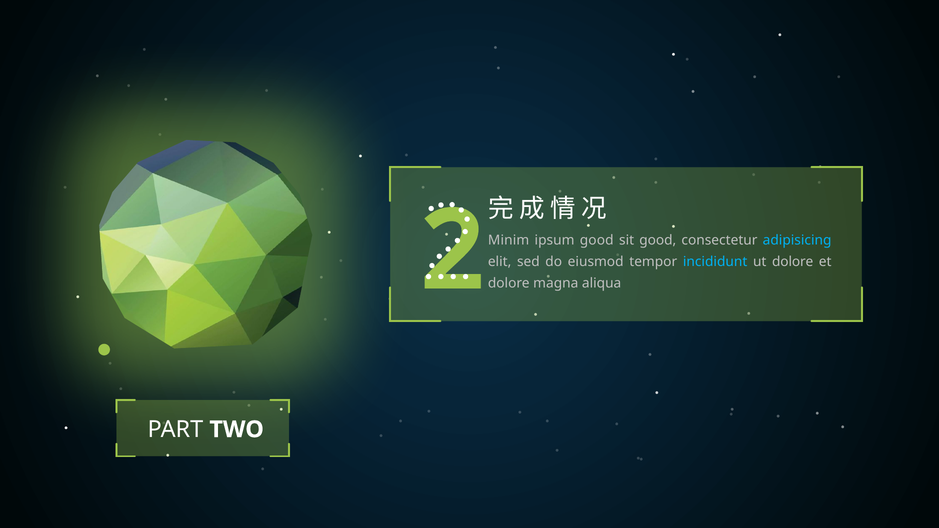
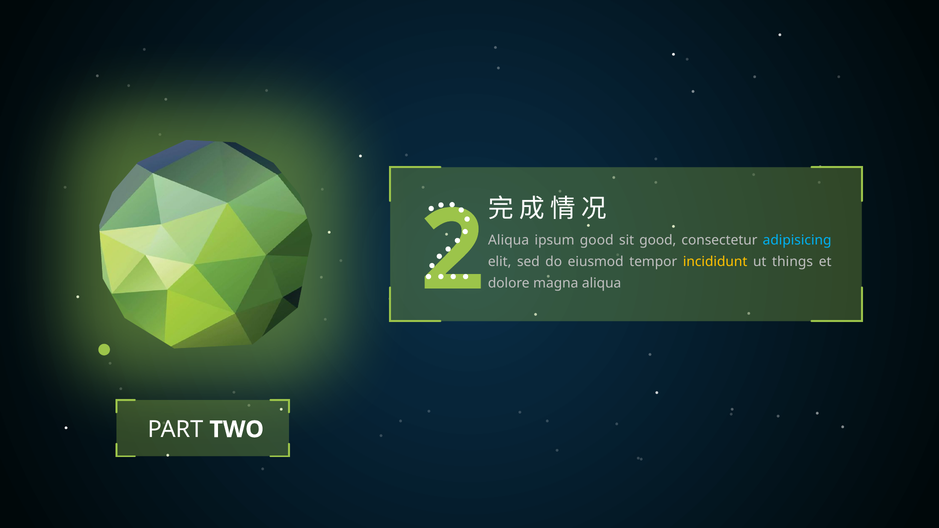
2 Minim: Minim -> Aliqua
incididunt colour: light blue -> yellow
ut dolore: dolore -> things
